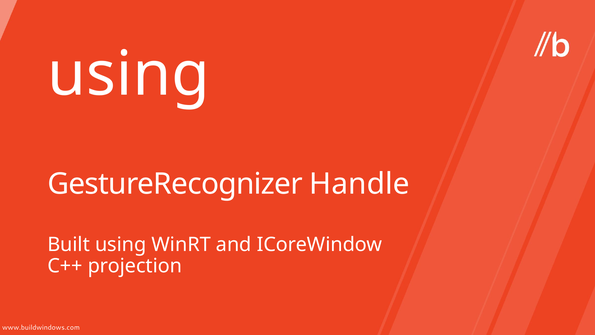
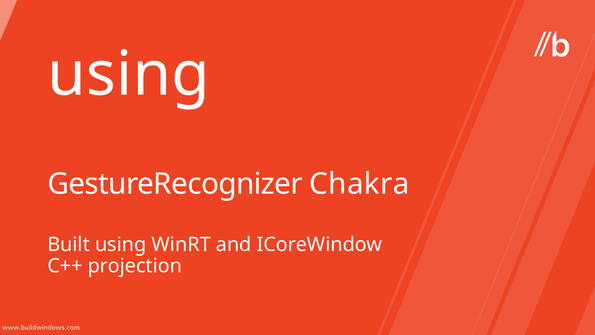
Handle: Handle -> Chakra
